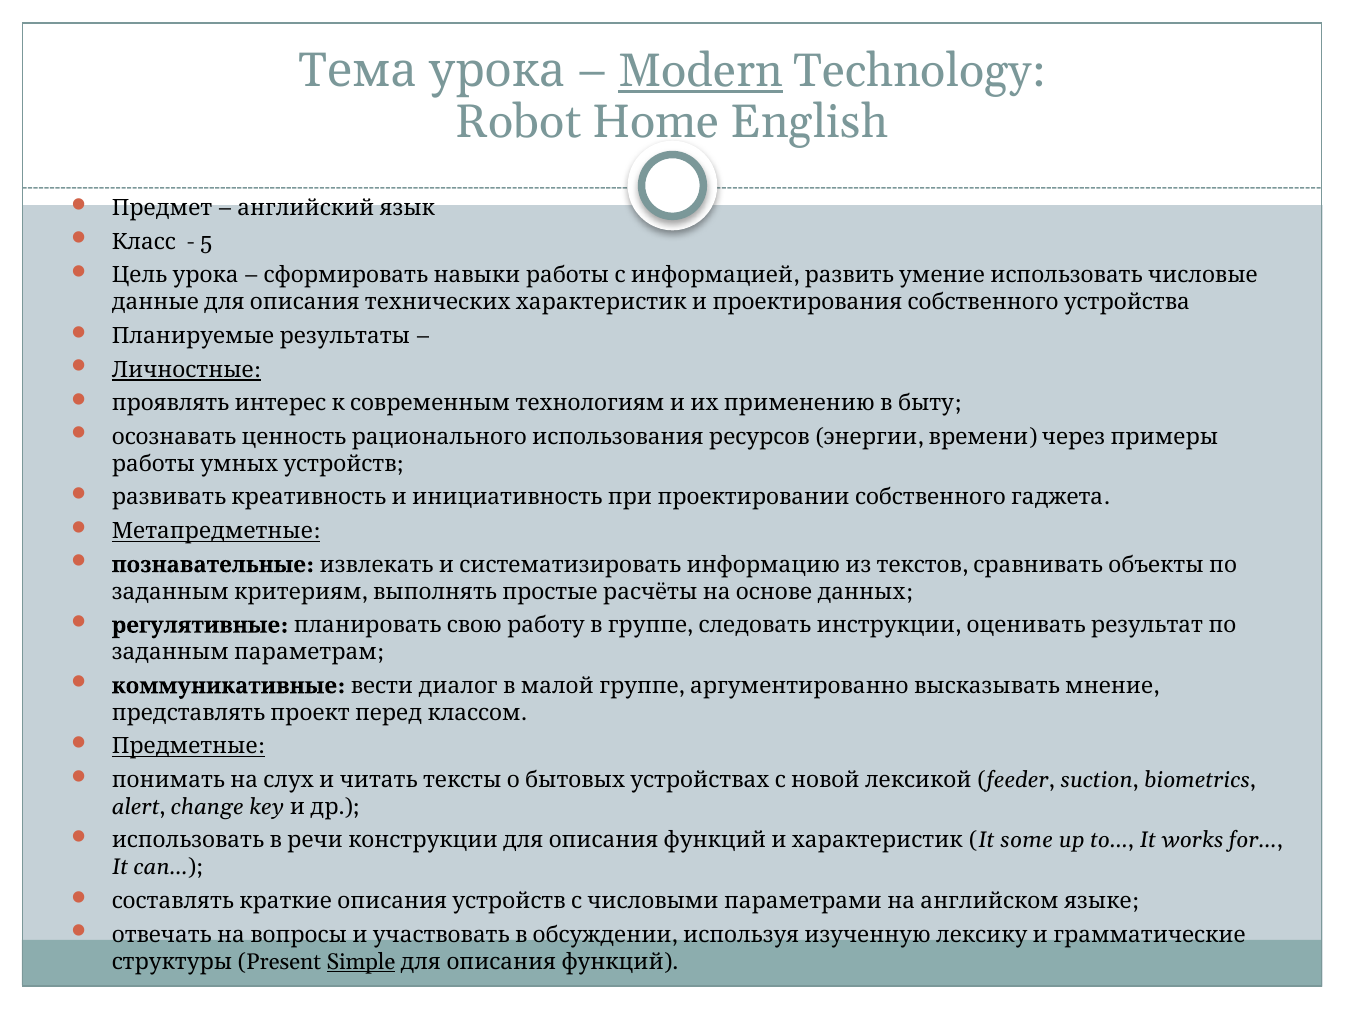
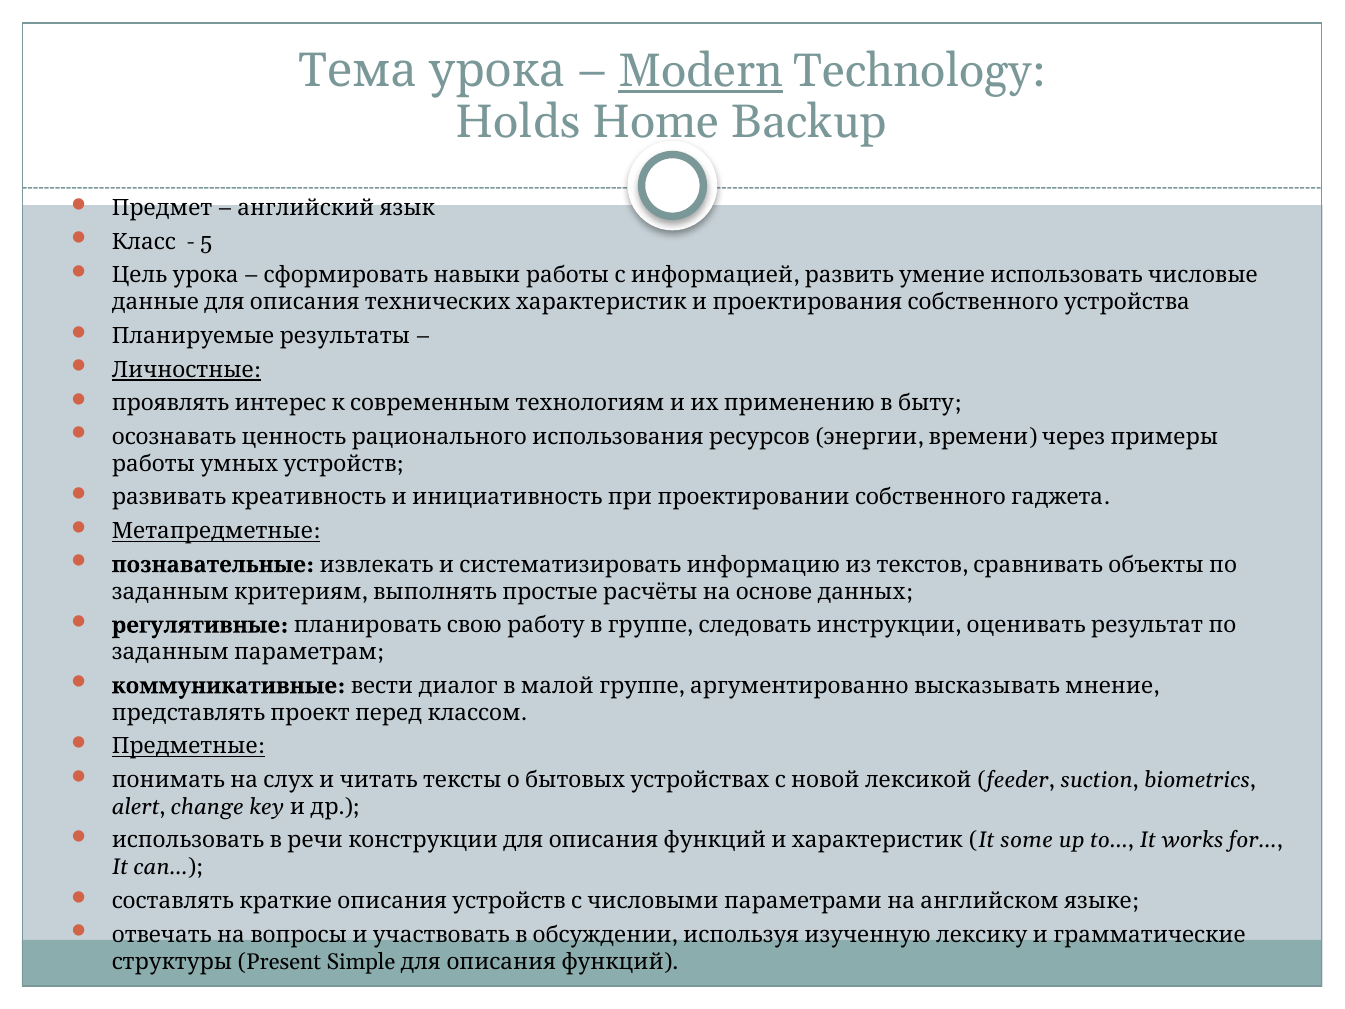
Robot: Robot -> Holds
English: English -> Backup
Simple underline: present -> none
